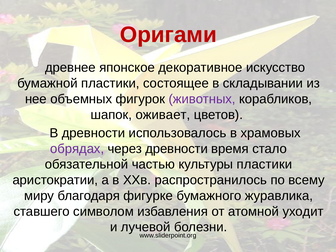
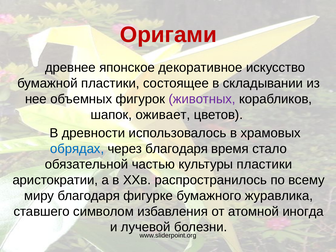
обрядах colour: purple -> blue
через древности: древности -> благодаря
уходит: уходит -> иногда
